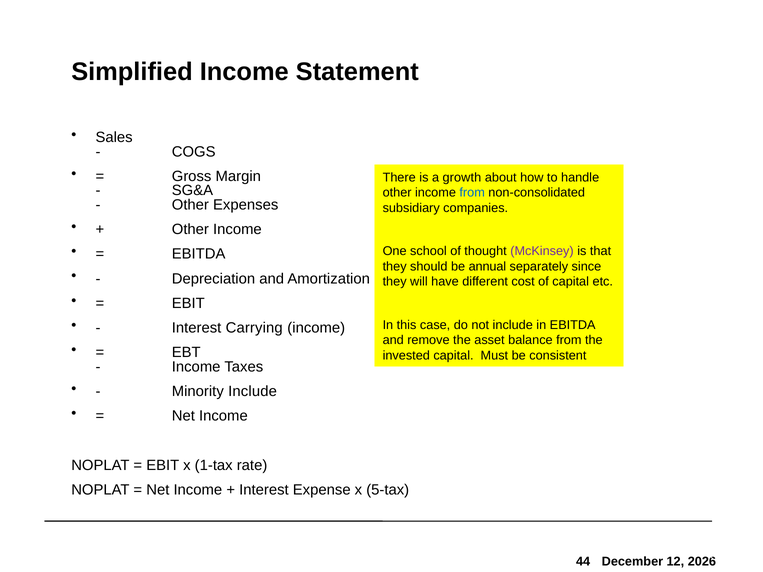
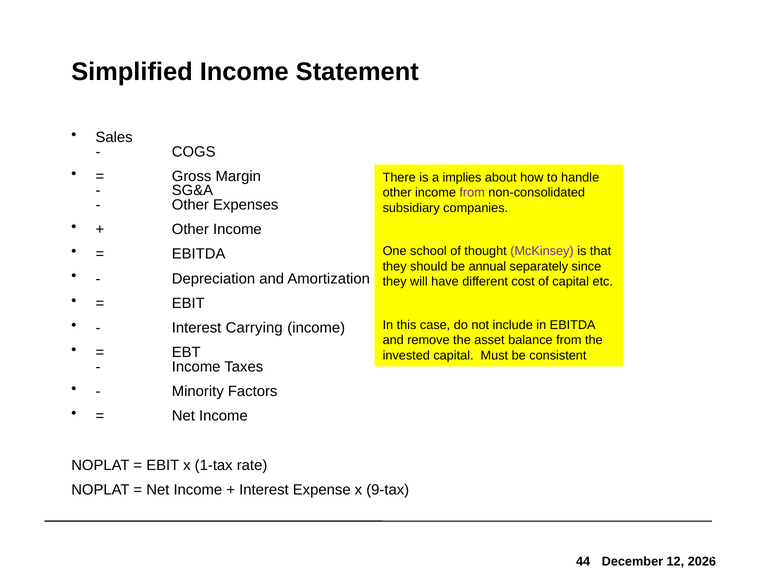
growth: growth -> implies
from at (472, 193) colour: blue -> purple
Minority Include: Include -> Factors
5-tax: 5-tax -> 9-tax
